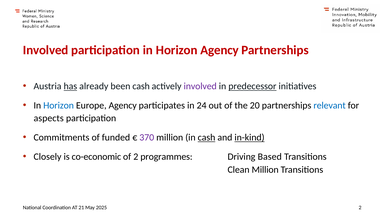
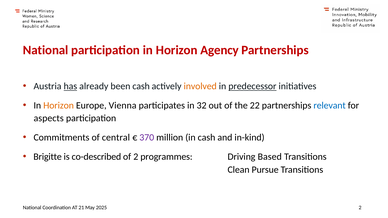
Involved at (46, 50): Involved -> National
involved at (200, 86) colour: purple -> orange
Horizon at (59, 106) colour: blue -> orange
Europe Agency: Agency -> Vienna
24: 24 -> 32
20: 20 -> 22
funded: funded -> central
cash at (207, 138) underline: present -> none
in-kind underline: present -> none
Closely: Closely -> Brigitte
co-economic: co-economic -> co-described
Clean Million: Million -> Pursue
